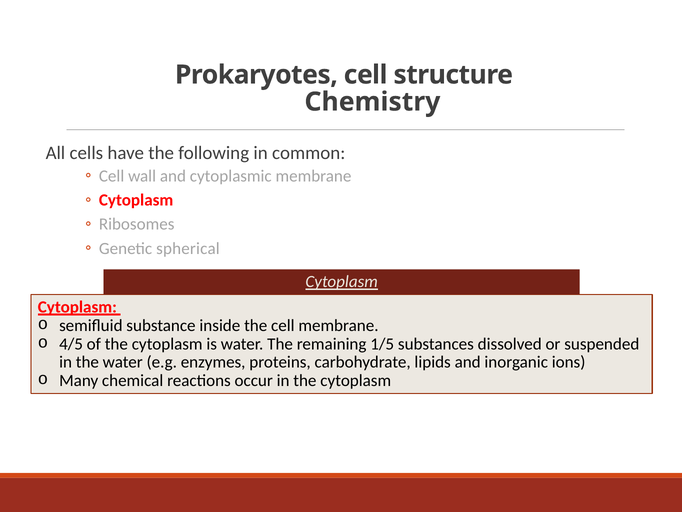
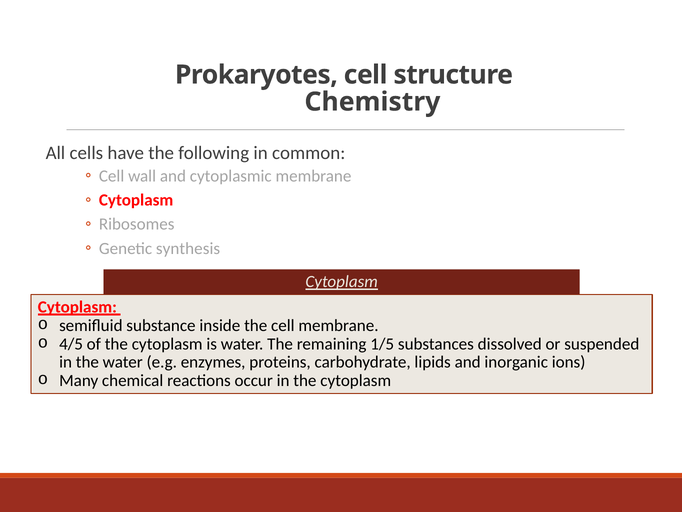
spherical: spherical -> synthesis
